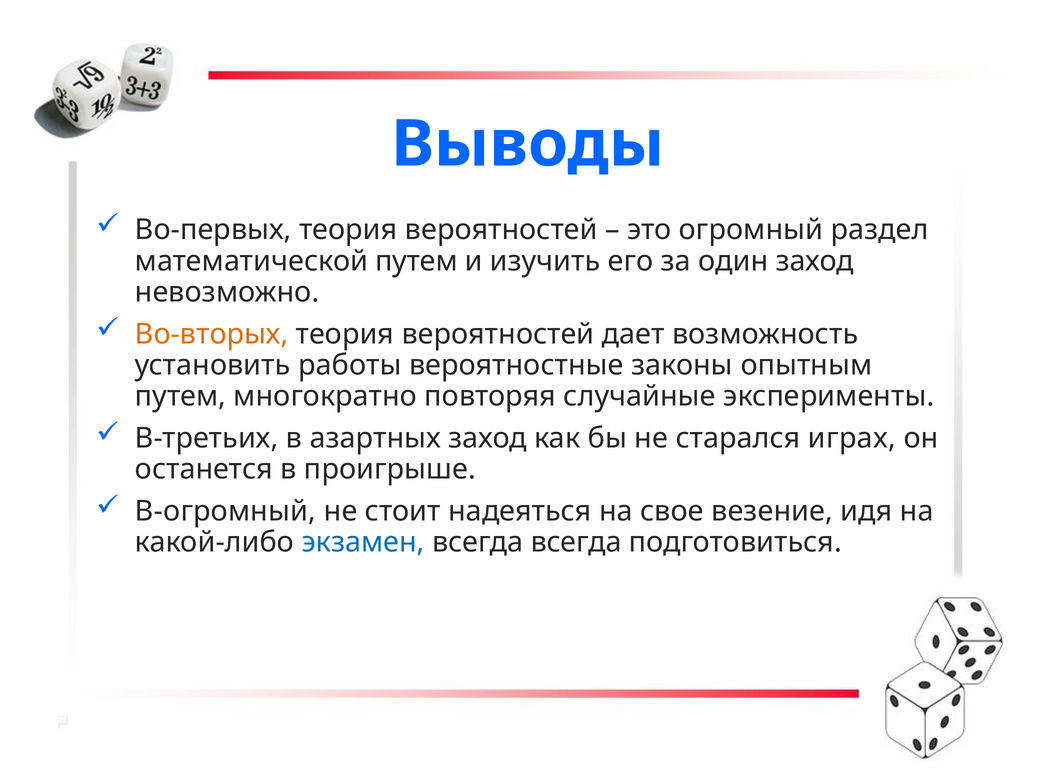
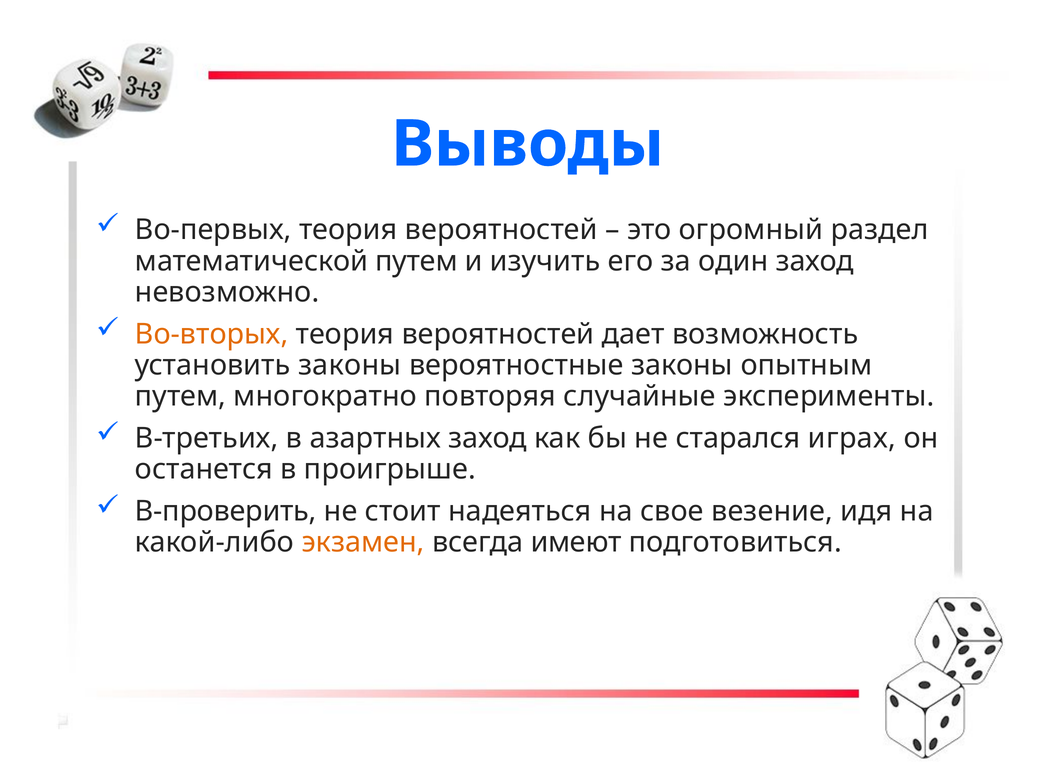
установить работы: работы -> законы
В-огромный: В-огромный -> В-проверить
экзамен colour: blue -> orange
всегда всегда: всегда -> имеют
